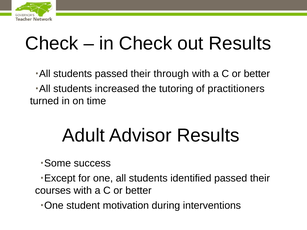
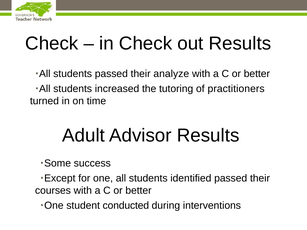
through: through -> analyze
motivation: motivation -> conducted
